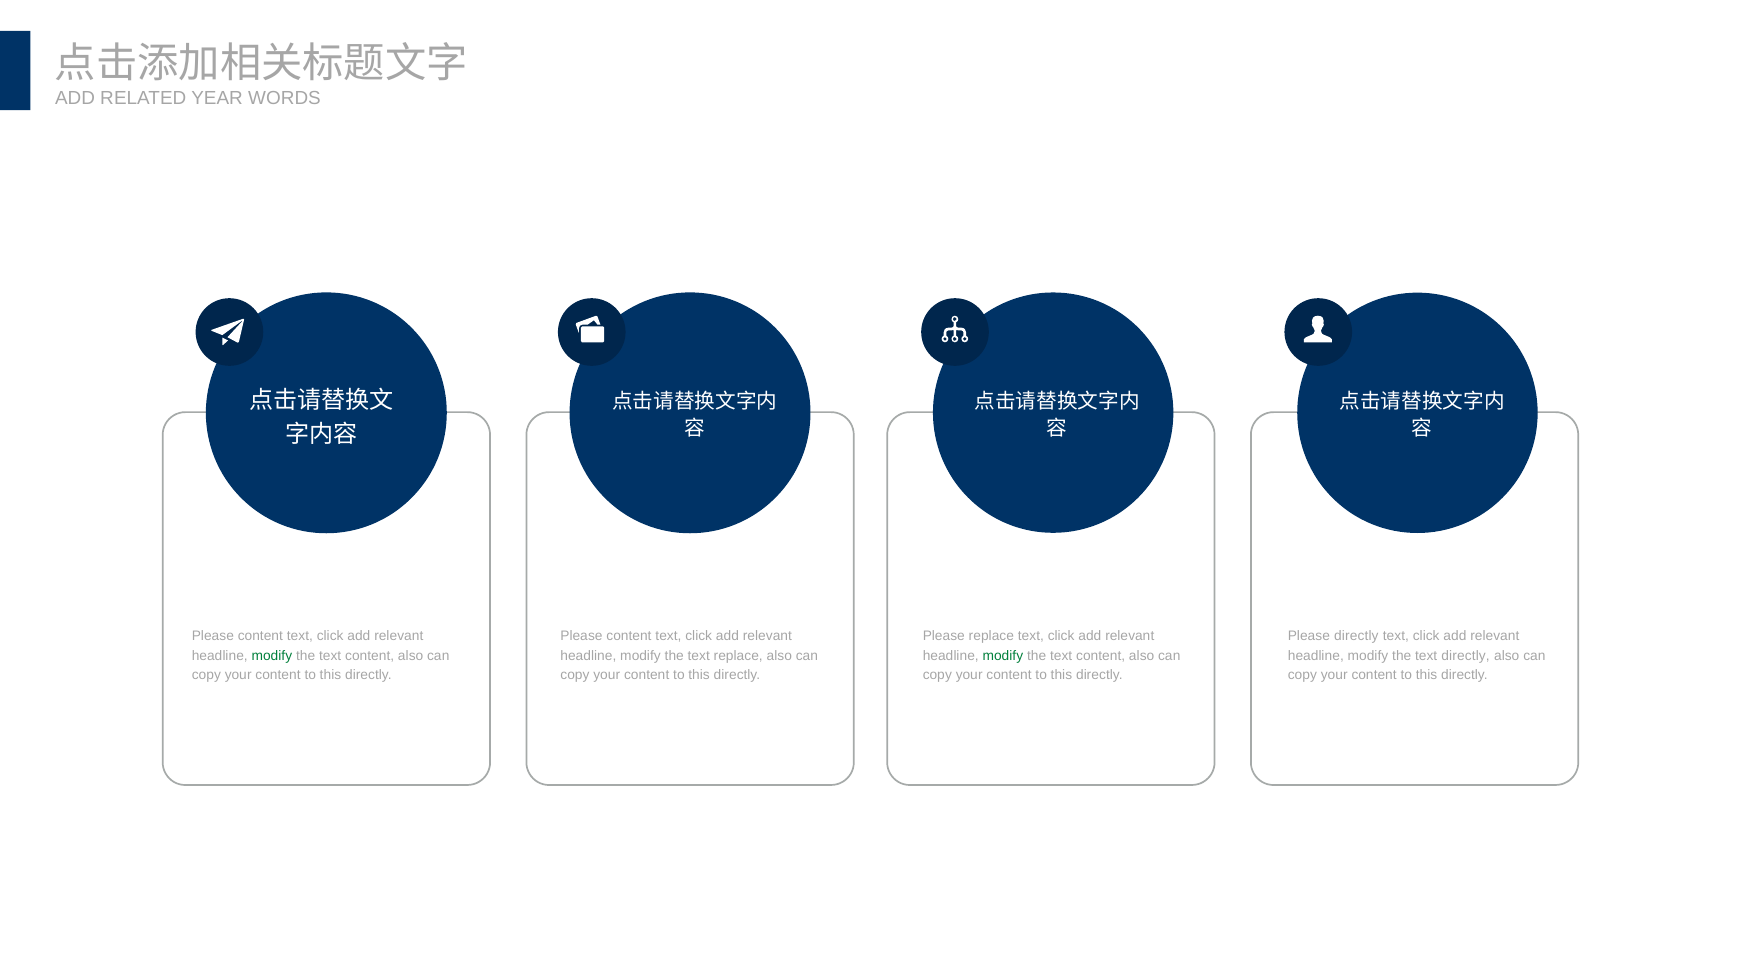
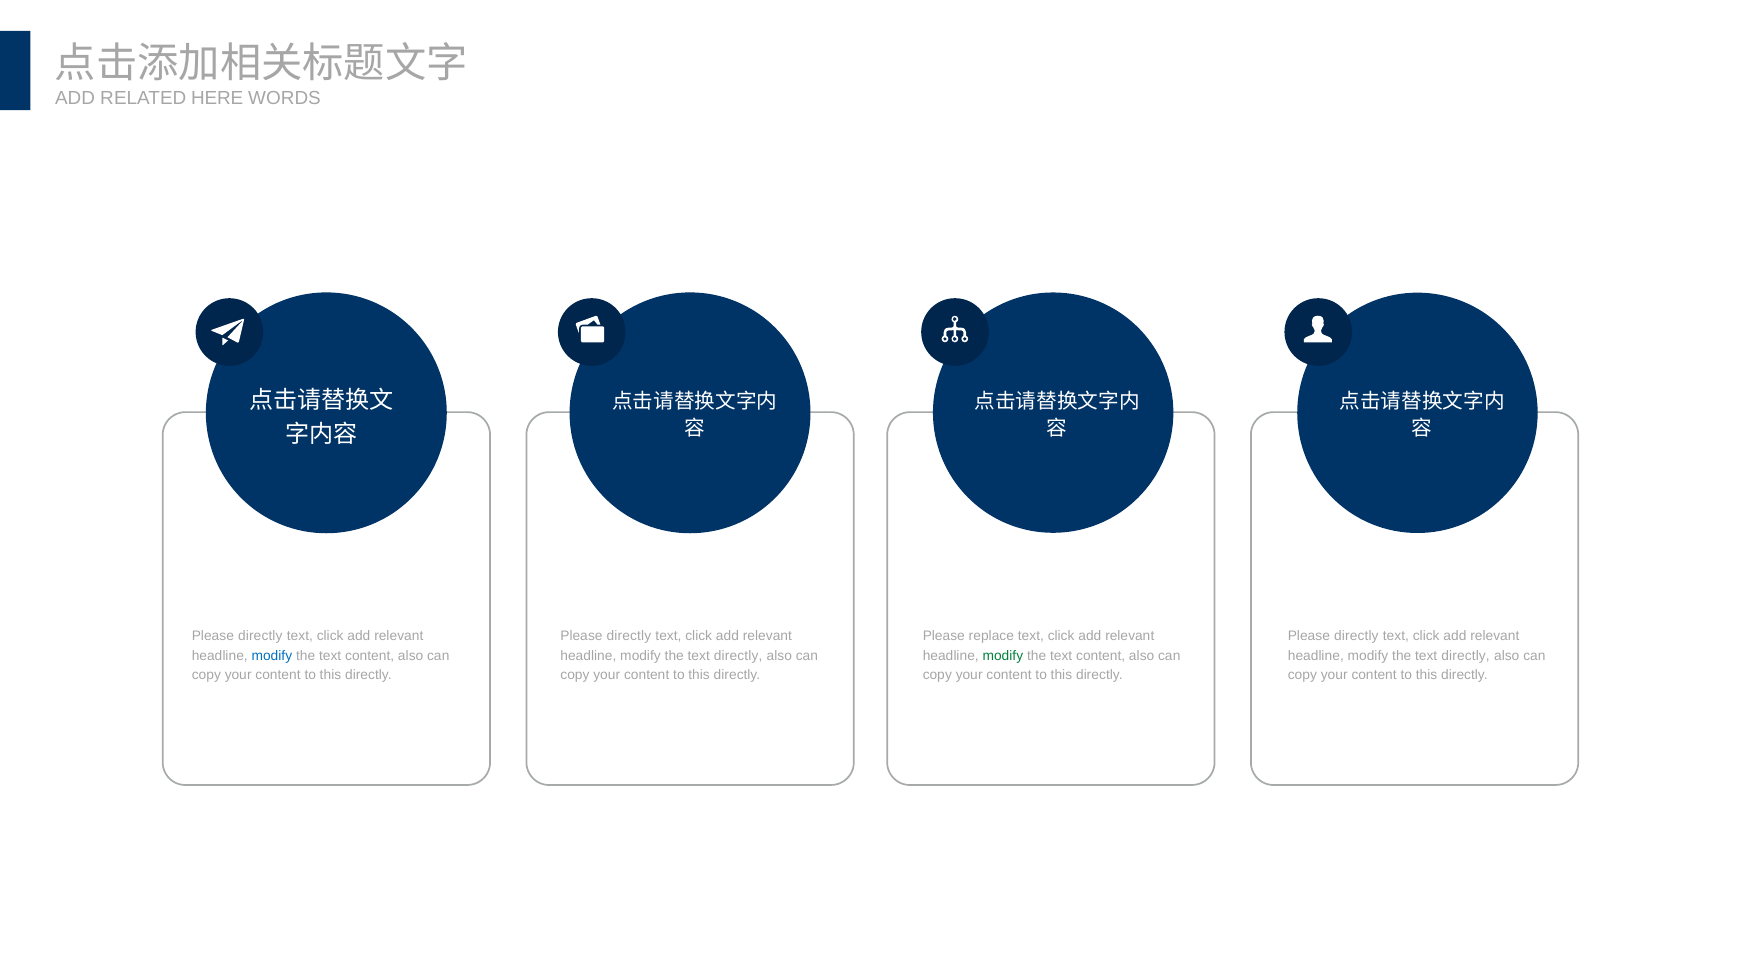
YEAR: YEAR -> HERE
content at (260, 636): content -> directly
content at (629, 636): content -> directly
modify at (272, 656) colour: green -> blue
replace at (738, 656): replace -> directly
